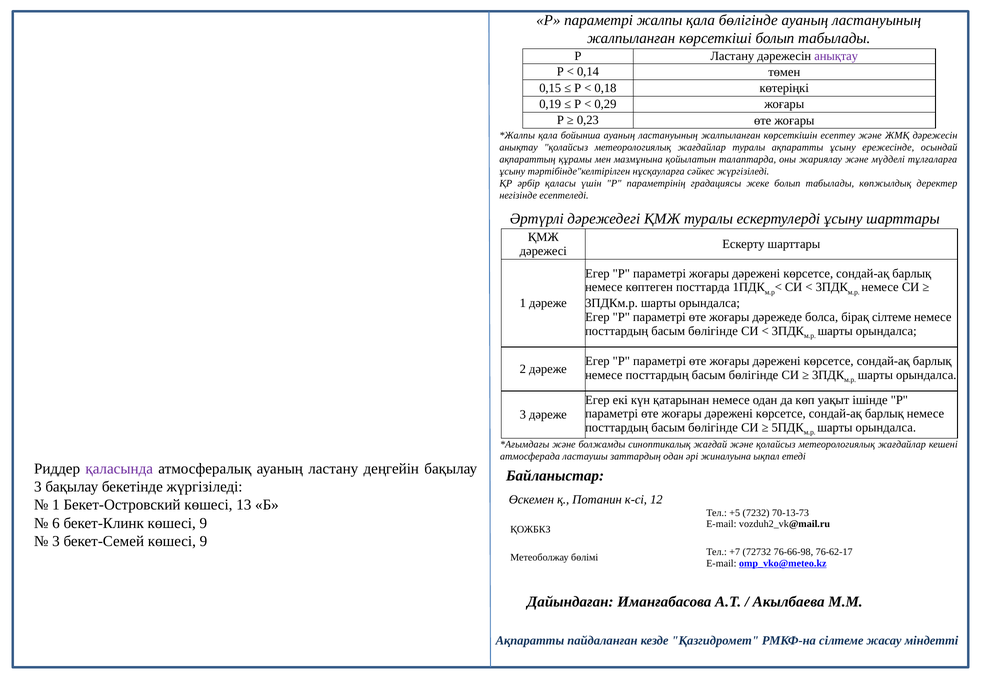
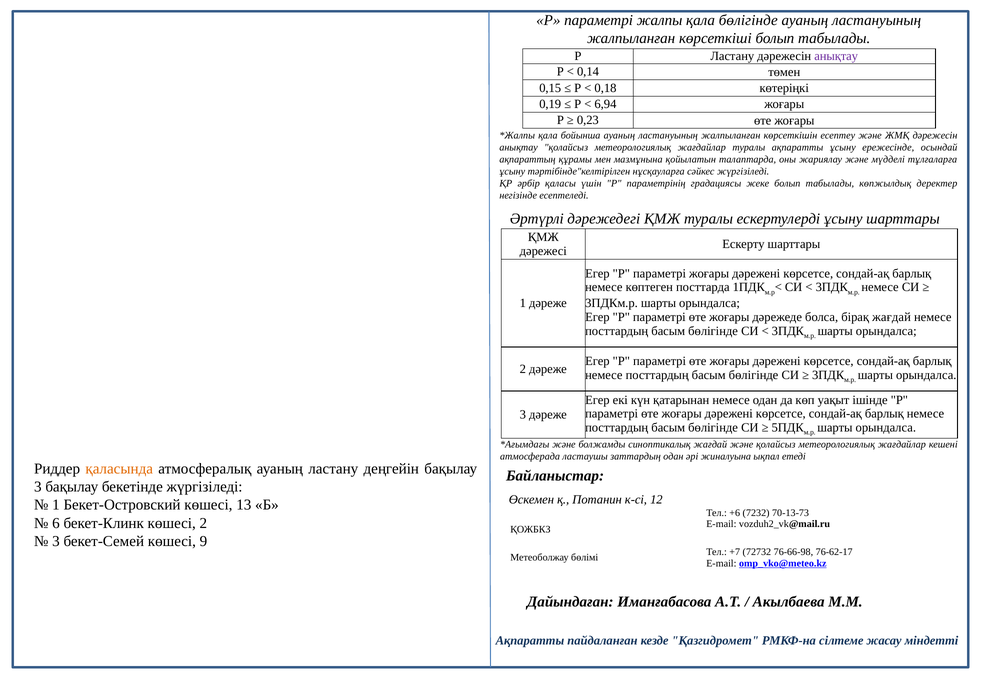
0,29: 0,29 -> 6,94
бірақ сілтеме: сілтеме -> жағдай
қаласында colour: purple -> orange
+5: +5 -> +6
бекет-Клинк көшесі 9: 9 -> 2
